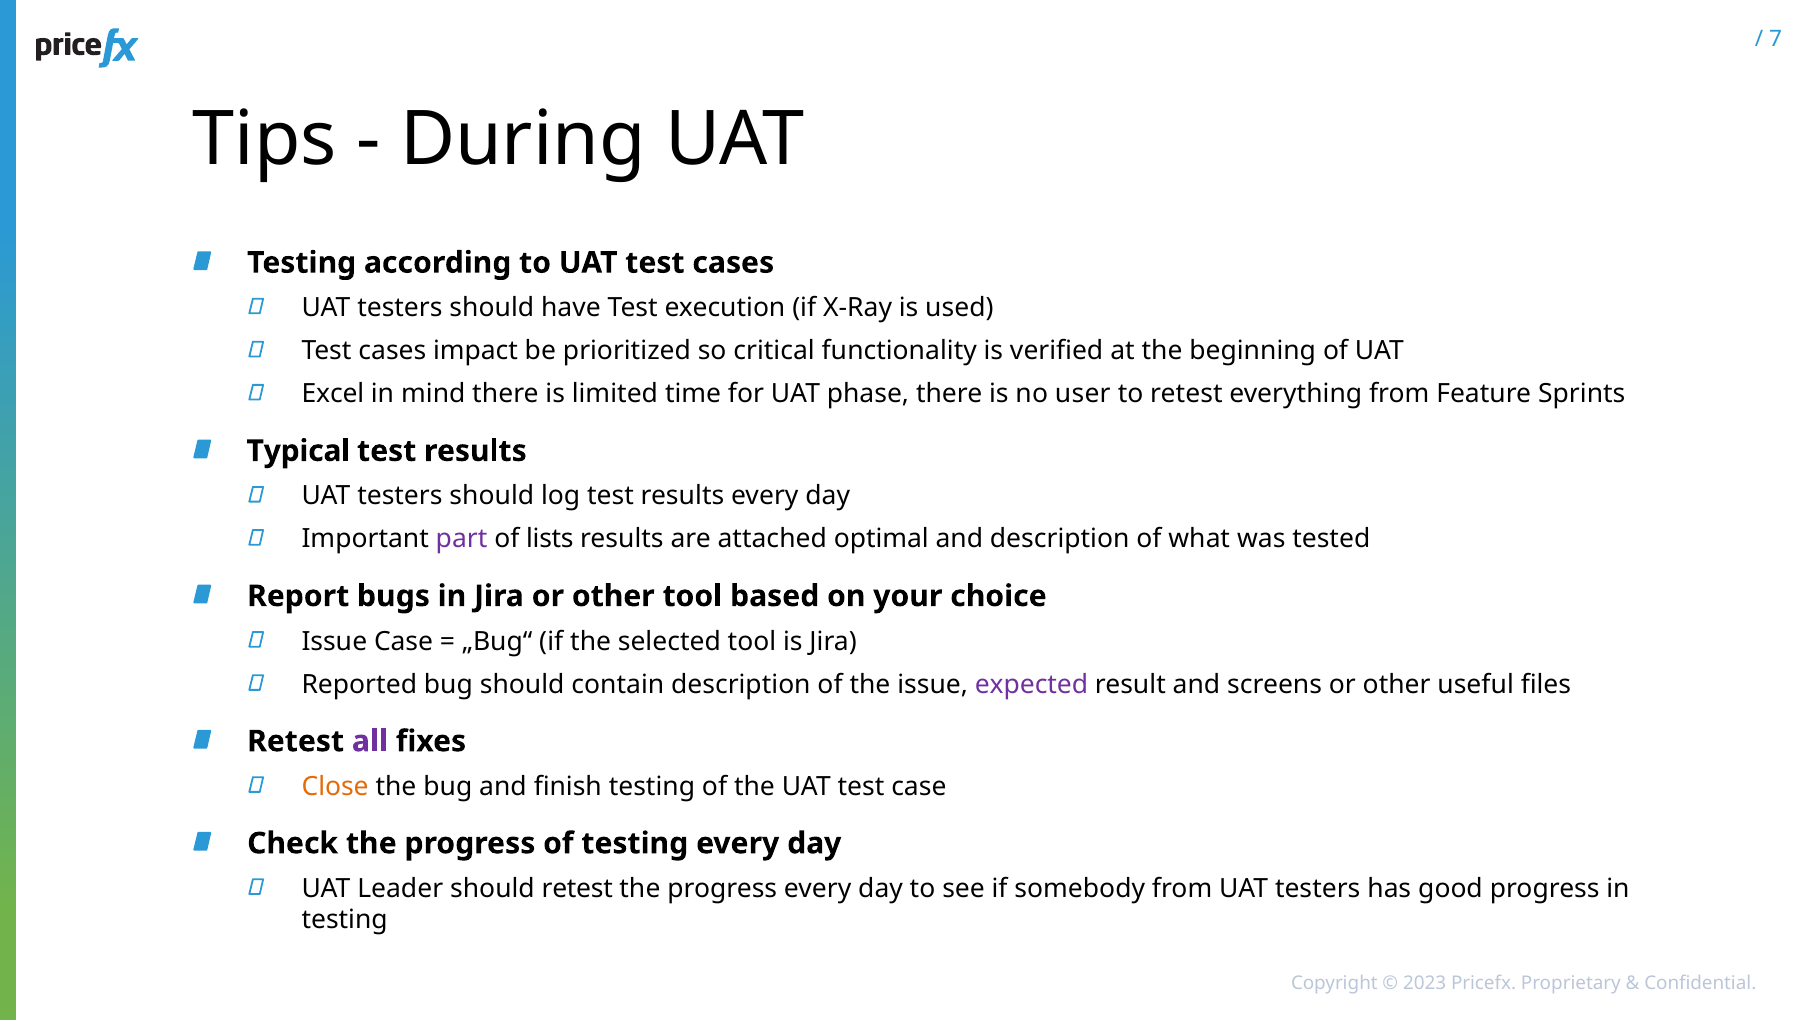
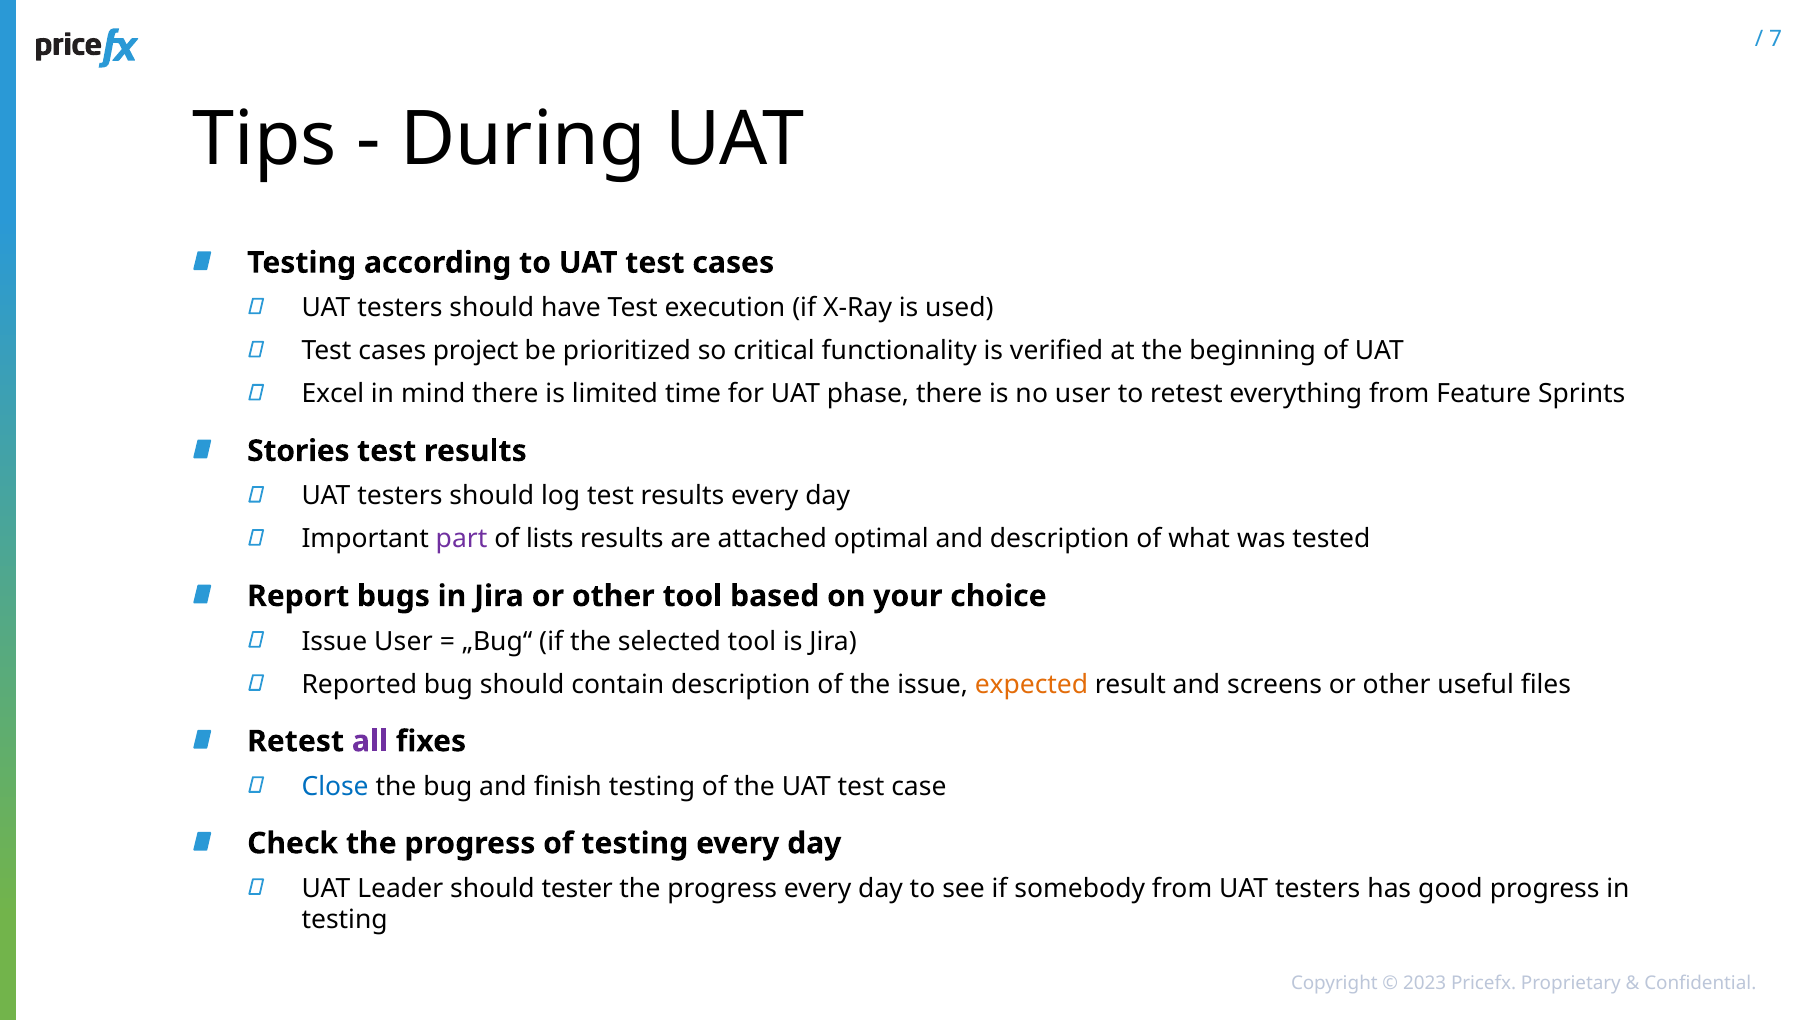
impact: impact -> project
Typical: Typical -> Stories
Issue Case: Case -> User
expected colour: purple -> orange
Close colour: orange -> blue
should retest: retest -> tester
